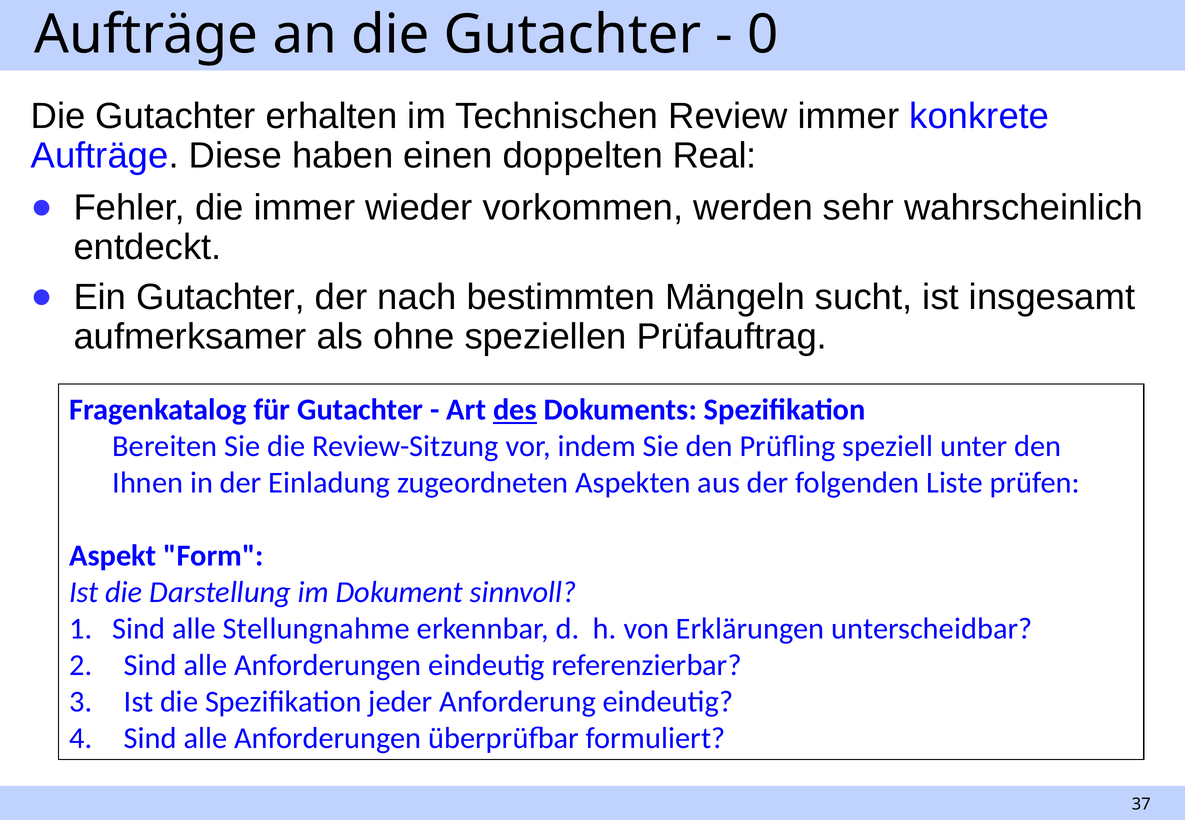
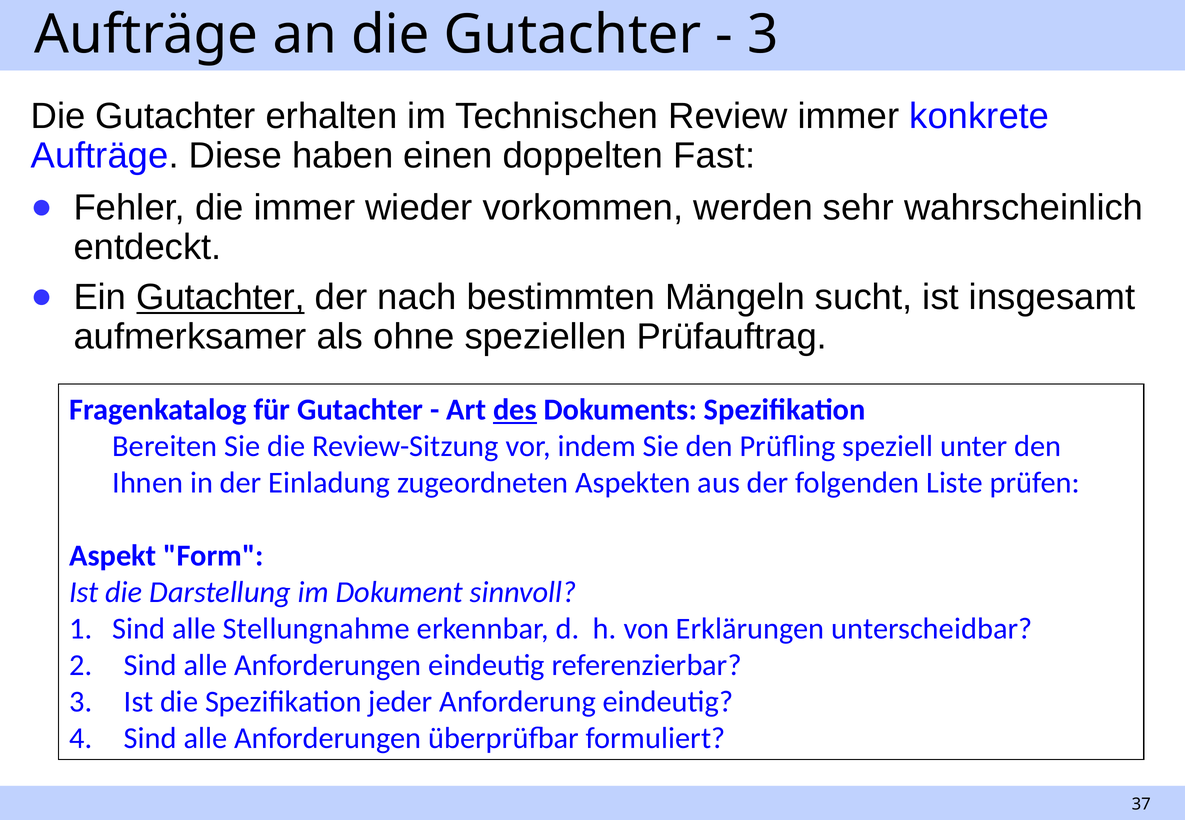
0 at (763, 35): 0 -> 3
Real: Real -> Fast
Gutachter at (221, 297) underline: none -> present
